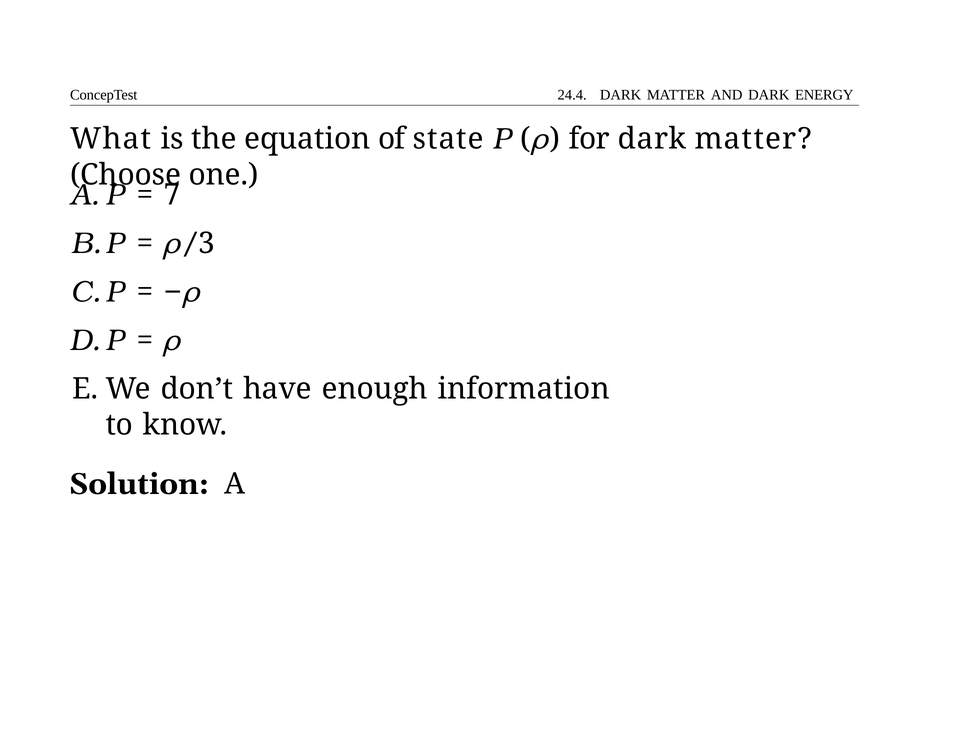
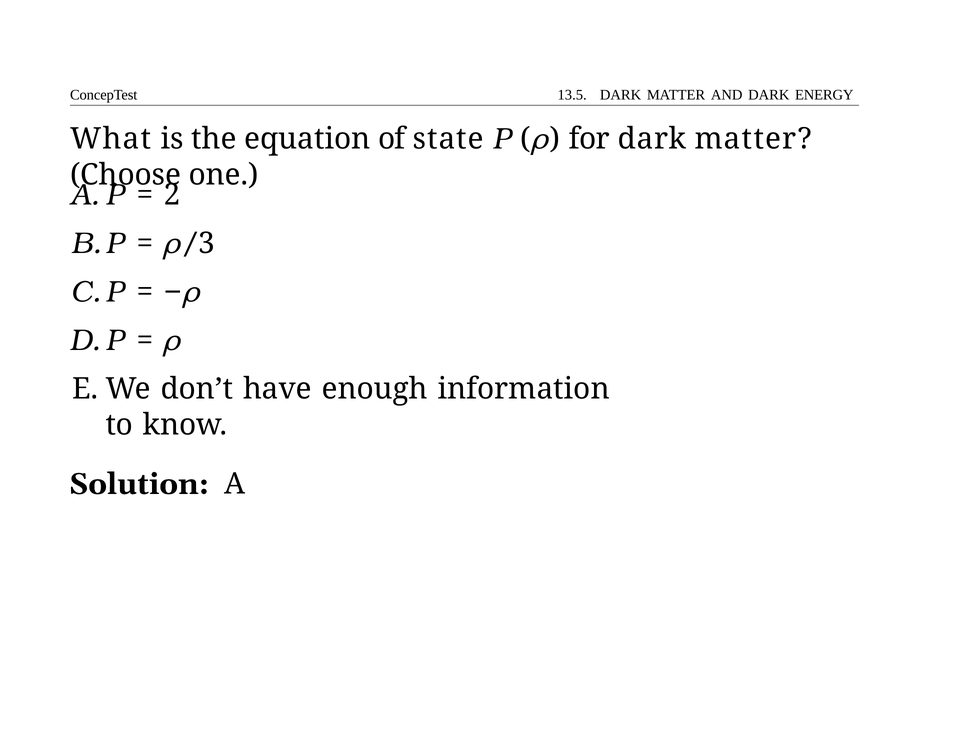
24.4: 24.4 -> 13.5
7: 7 -> 2
